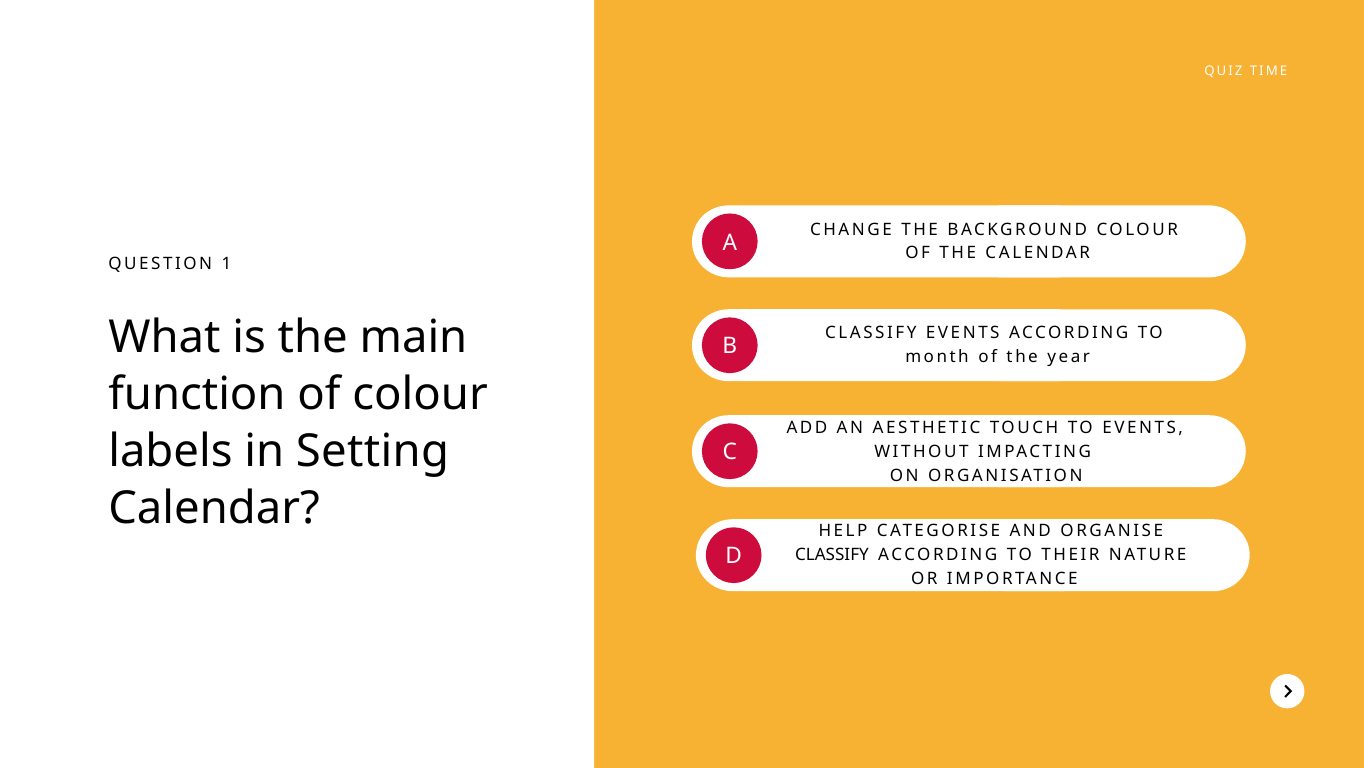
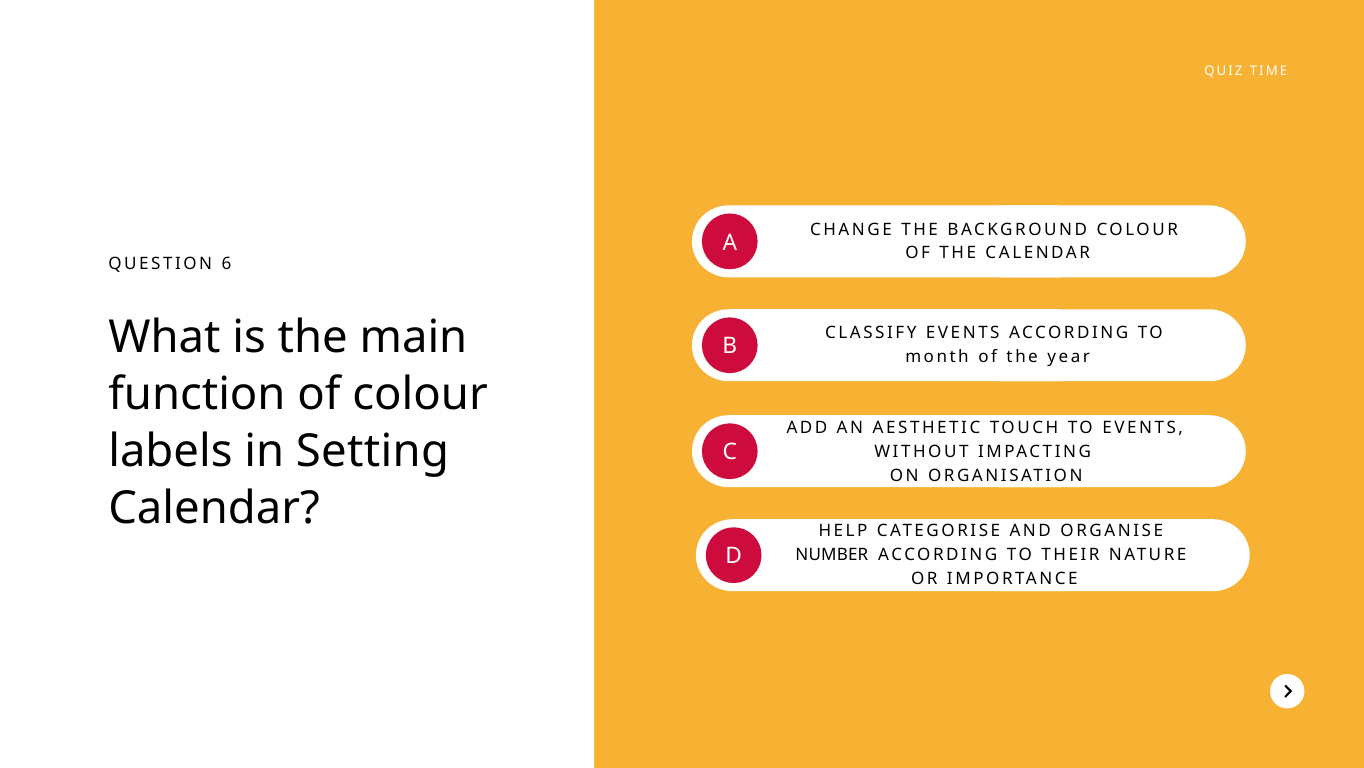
1: 1 -> 6
CLASSIFY at (832, 555): CLASSIFY -> NUMBER
